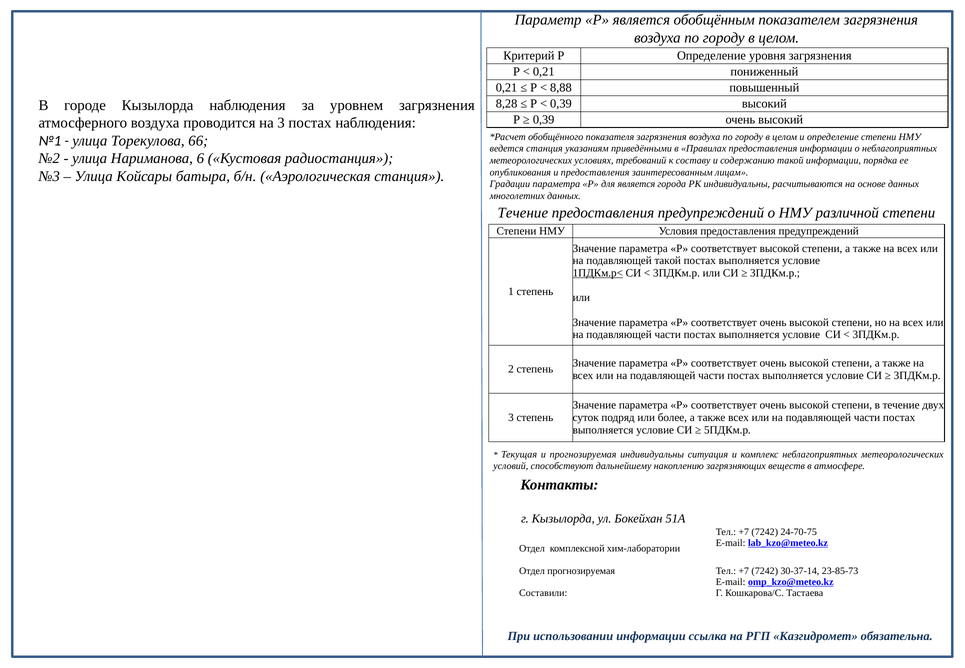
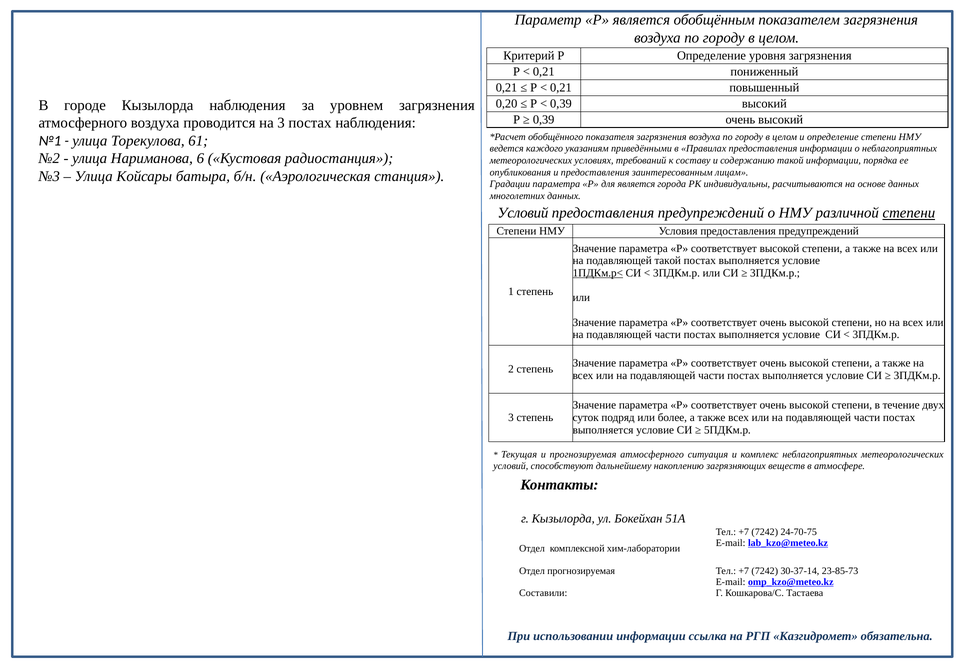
8,88 at (561, 88): 8,88 -> 0,21
8,28: 8,28 -> 0,20
66: 66 -> 61
ведется станция: станция -> каждого
Течение at (523, 213): Течение -> Условий
степени at (909, 213) underline: none -> present
прогнозируемая индивидуальны: индивидуальны -> атмосферного
